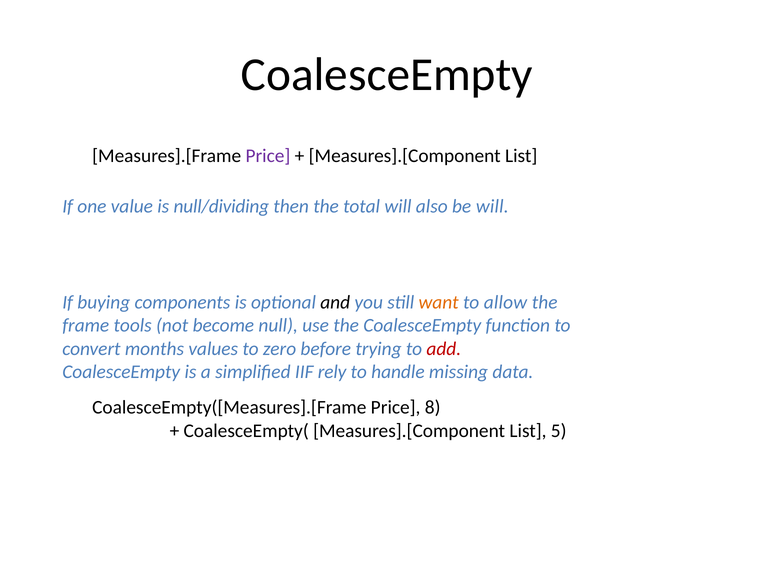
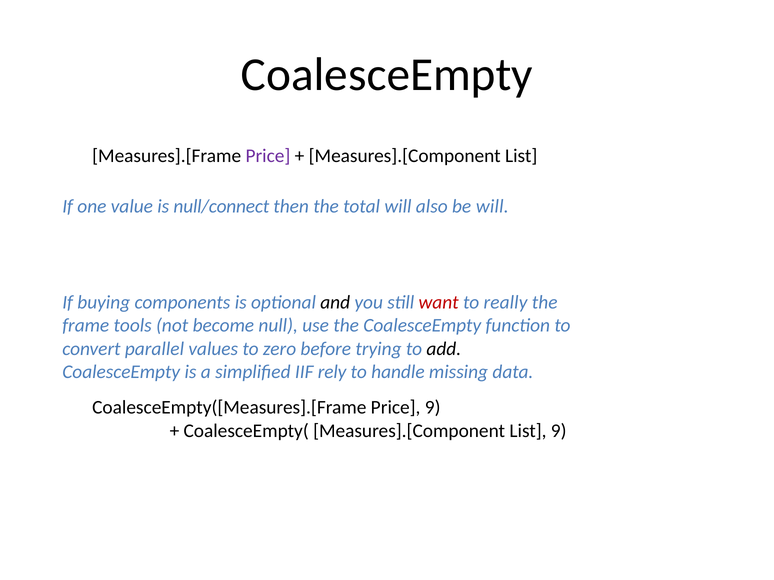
null/dividing: null/dividing -> null/connect
want colour: orange -> red
allow: allow -> really
months: months -> parallel
add colour: red -> black
Price 8: 8 -> 9
List 5: 5 -> 9
